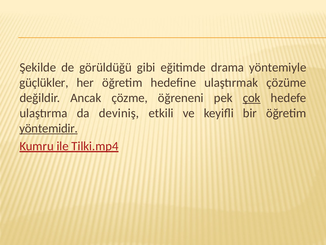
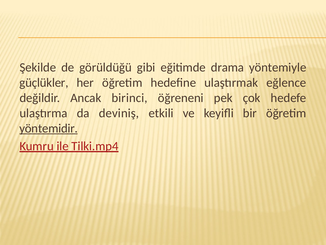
çözüme: çözüme -> eğlence
çözme: çözme -> birinci
çok underline: present -> none
